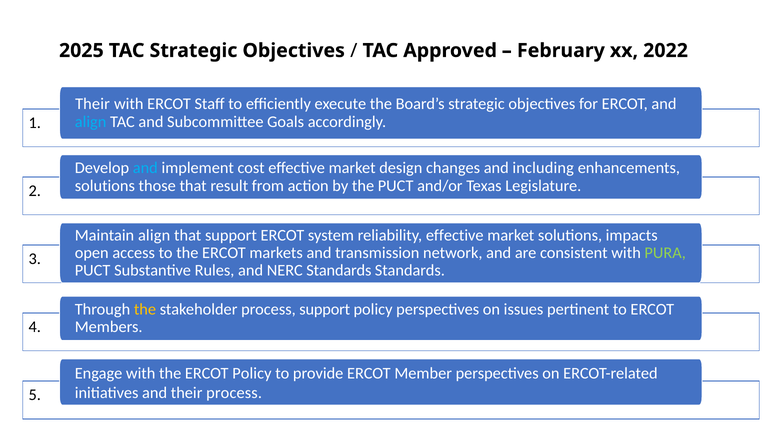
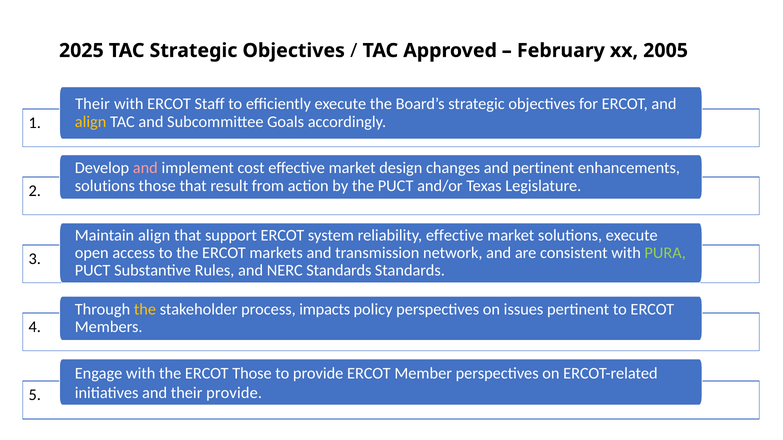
2022: 2022 -> 2005
align at (91, 122) colour: light blue -> yellow
and at (145, 168) colour: light blue -> pink
and including: including -> pertinent
solutions impacts: impacts -> execute
process support: support -> impacts
ERCOT Policy: Policy -> Those
their process: process -> provide
